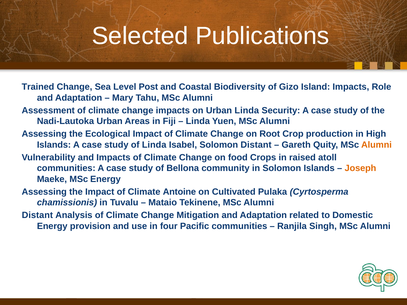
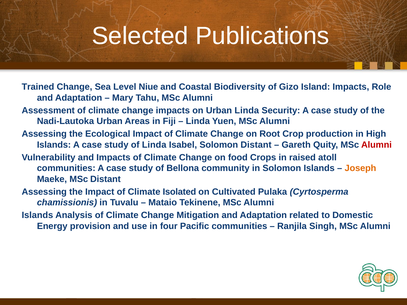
Post: Post -> Niue
Alumni at (376, 145) colour: orange -> red
MSc Energy: Energy -> Distant
Antoine: Antoine -> Isolated
Distant at (37, 215): Distant -> Islands
